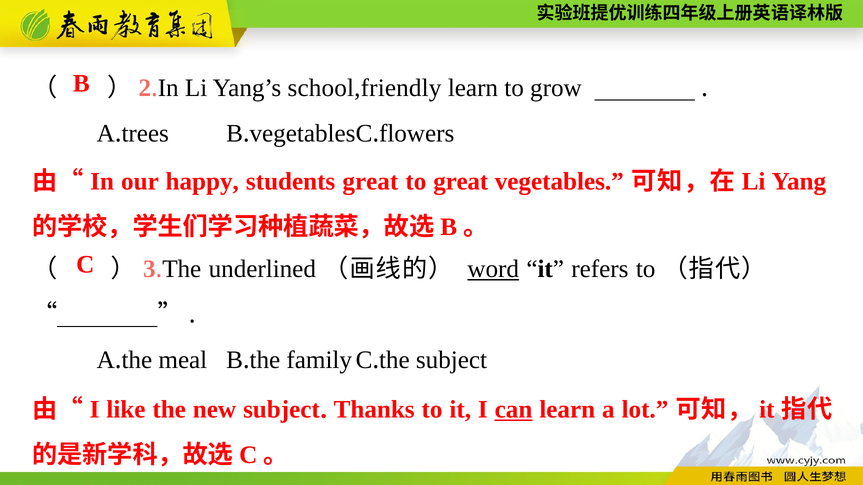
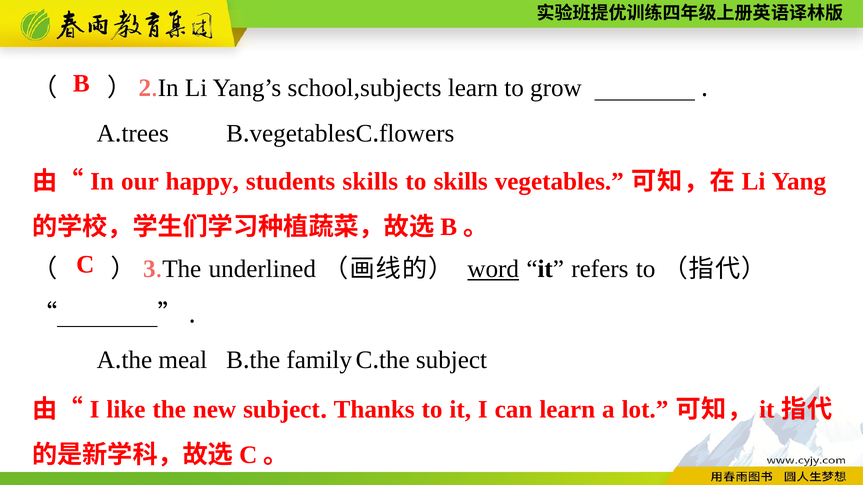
school,friendly: school,friendly -> school,subjects
students great: great -> skills
to great: great -> skills
can underline: present -> none
